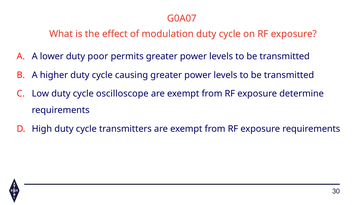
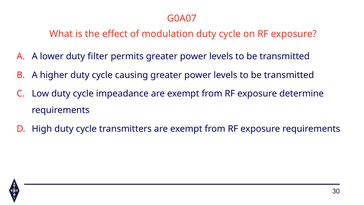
poor: poor -> filter
oscilloscope: oscilloscope -> impeadance
